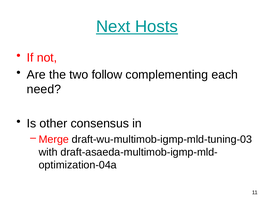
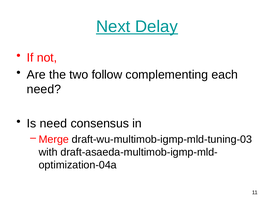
Hosts: Hosts -> Delay
Is other: other -> need
